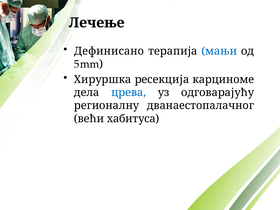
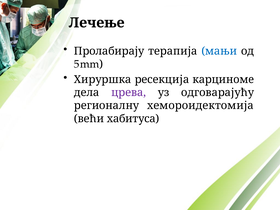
Дeфинисaнo: Дeфинисaнo -> Пролабирају
црева colour: blue -> purple
двaнaeстoпaлaчнoг: двaнaeстoпaлaчнoг -> хемороидектомија
